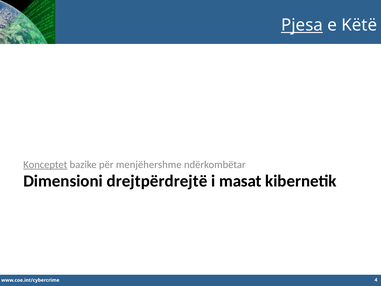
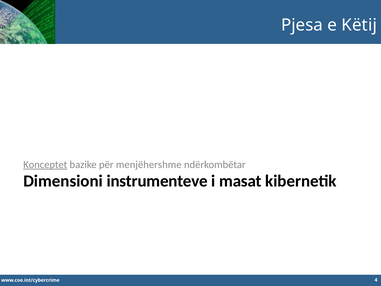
Pjesa underline: present -> none
Këtë: Këtë -> Këtij
drejtpërdrejtë: drejtpërdrejtë -> instrumenteve
